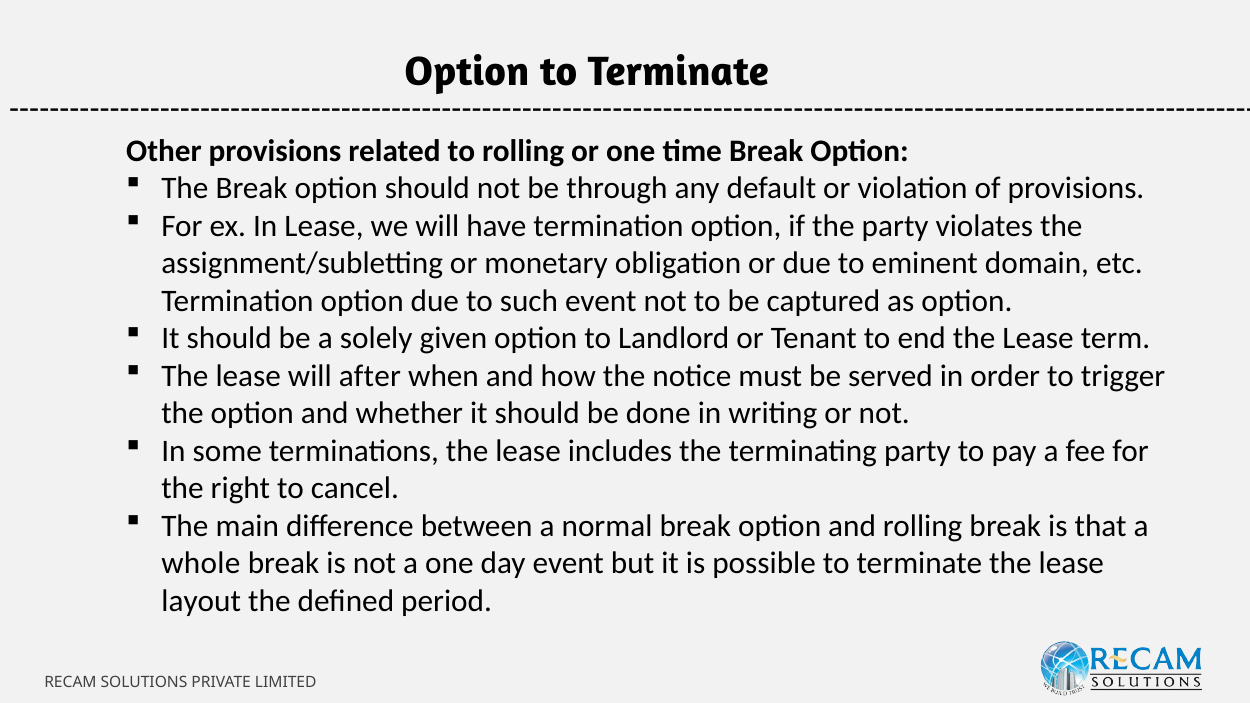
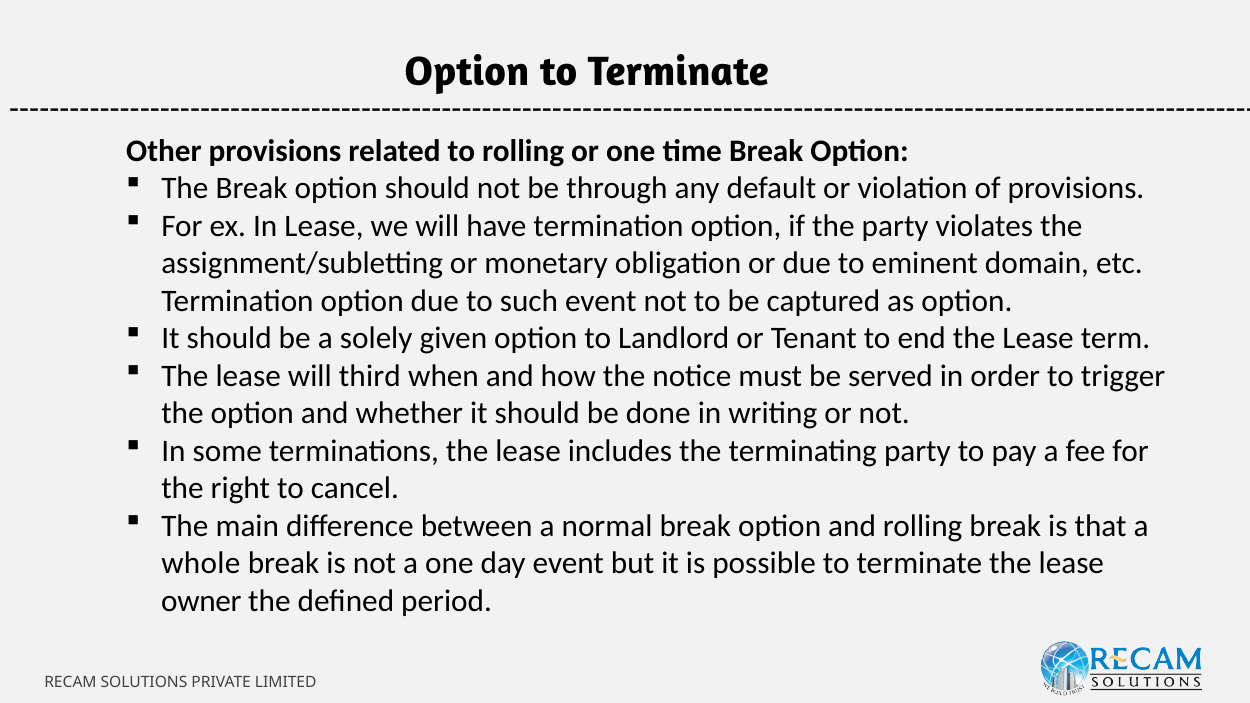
after: after -> third
layout: layout -> owner
